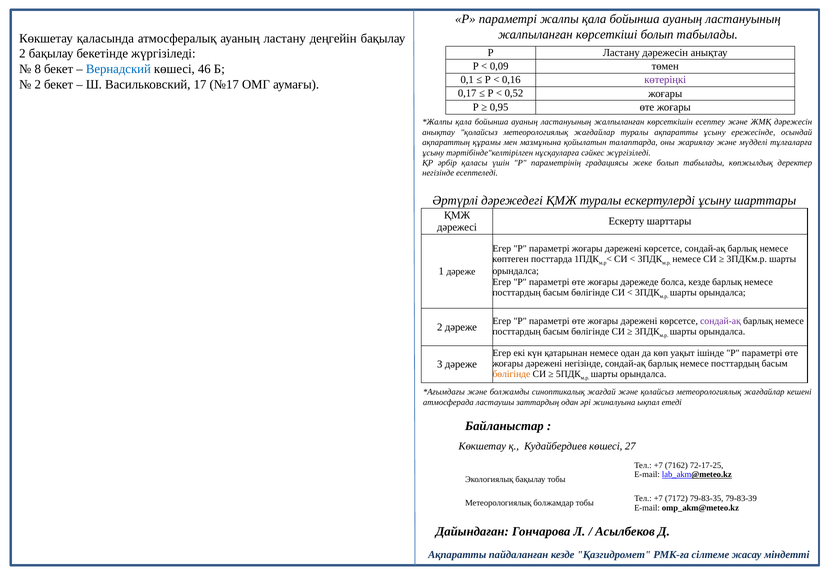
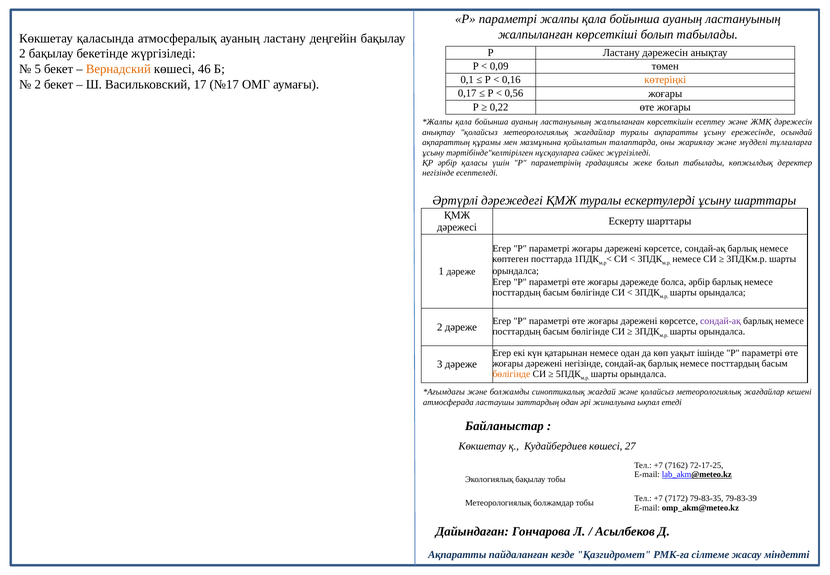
8: 8 -> 5
Вернадский colour: blue -> orange
көтеріңкі colour: purple -> orange
0,52: 0,52 -> 0,56
0,95: 0,95 -> 0,22
болса кезде: кезде -> әрбір
